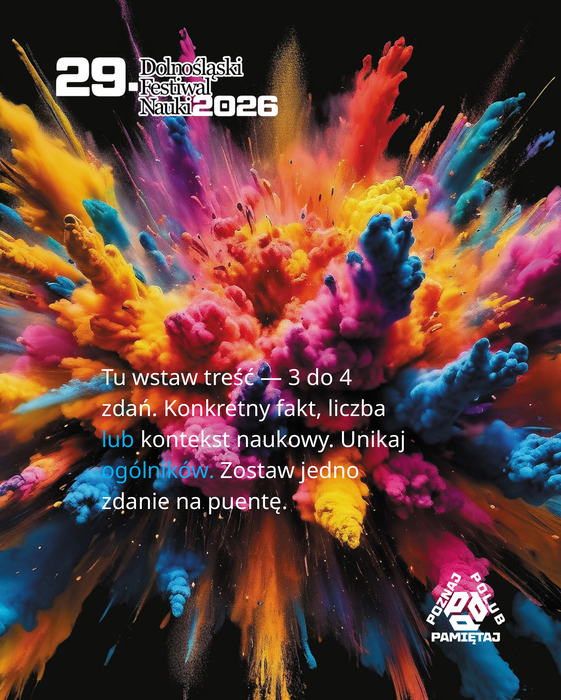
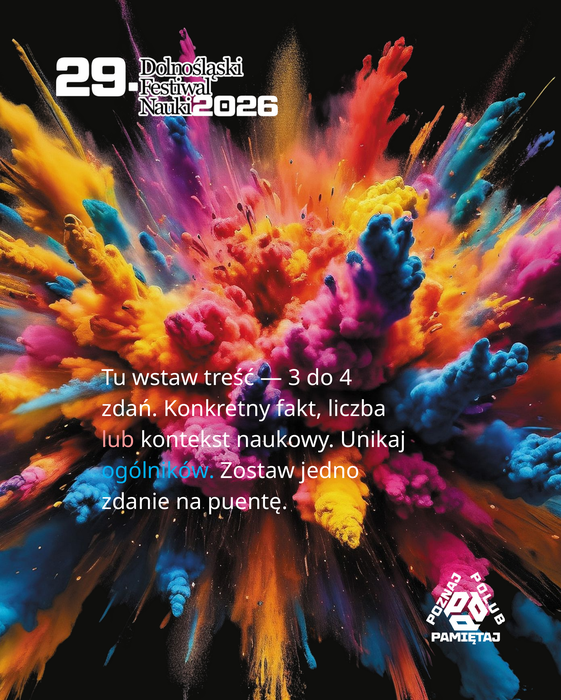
lub colour: light blue -> pink
